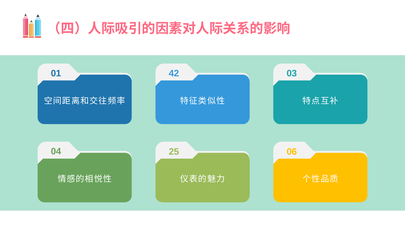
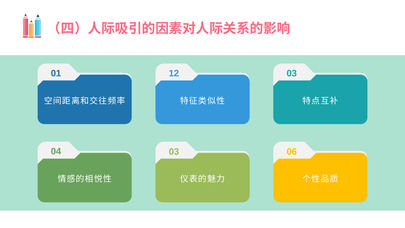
42: 42 -> 12
04 25: 25 -> 03
